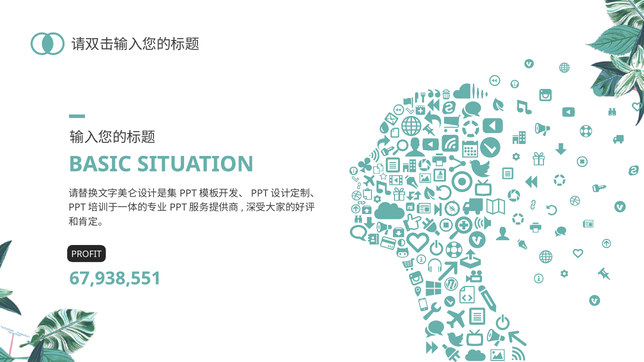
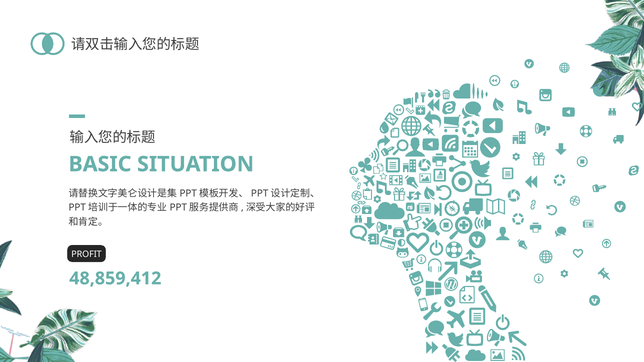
67,938,551: 67,938,551 -> 48,859,412
